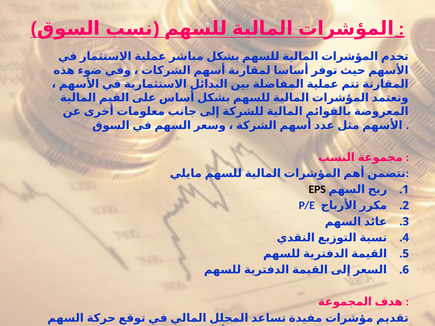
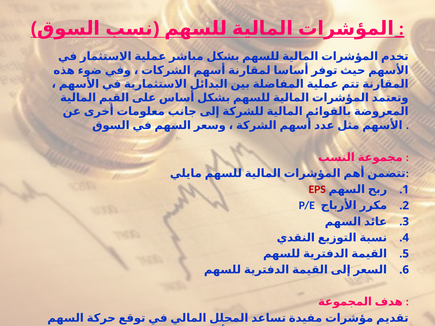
EPS colour: black -> red
